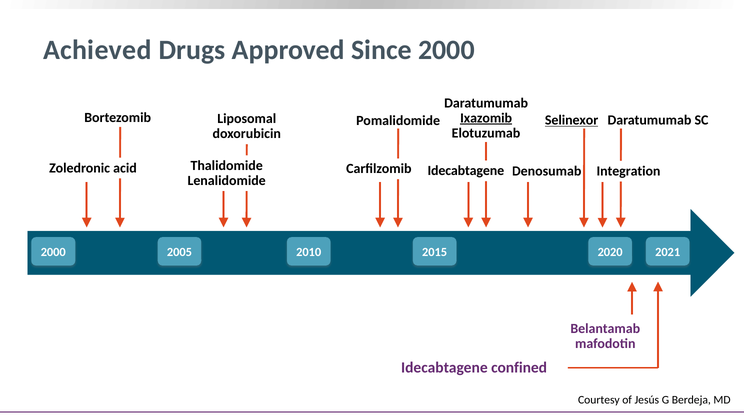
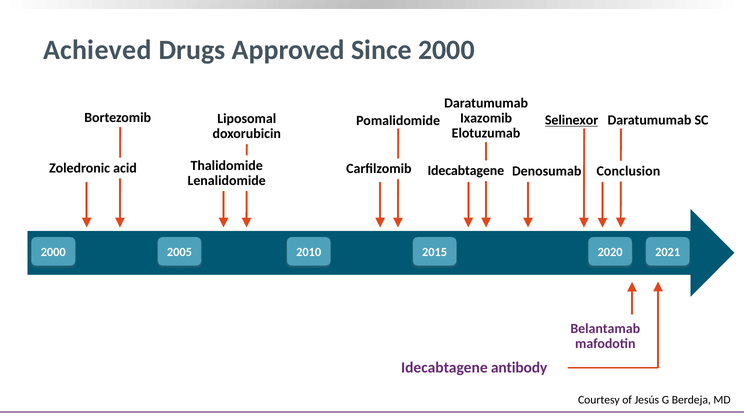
Ixazomib underline: present -> none
Integration: Integration -> Conclusion
confined: confined -> antibody
